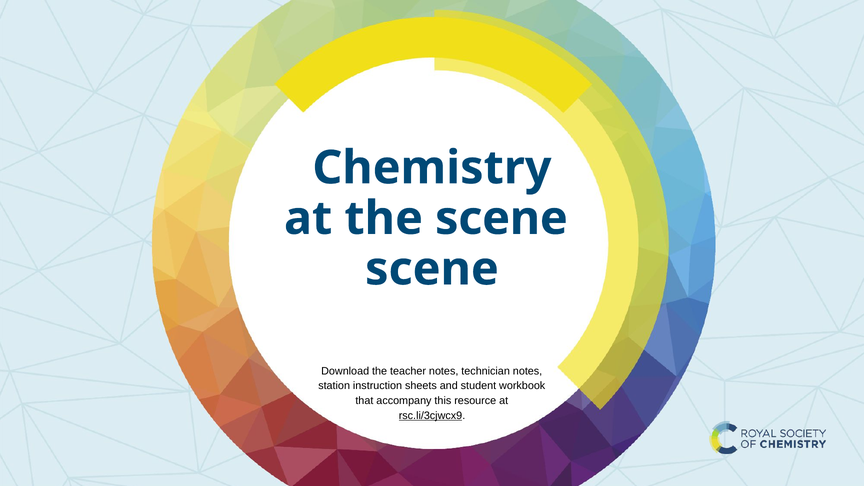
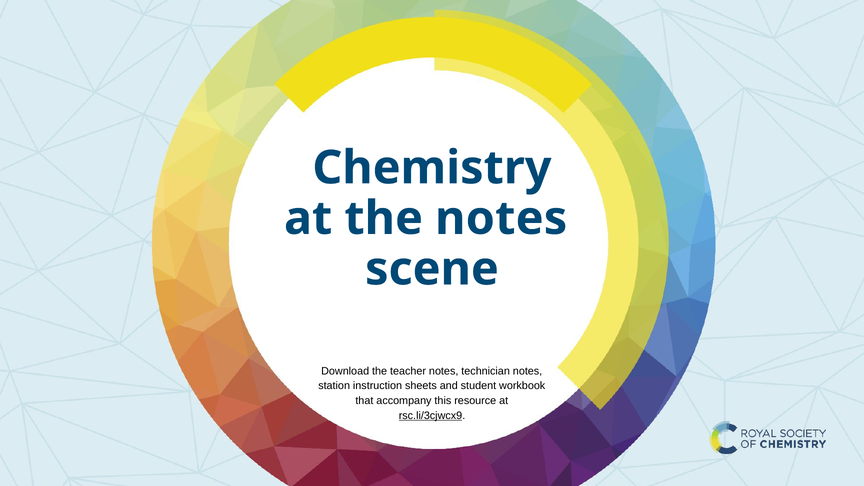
the scene: scene -> notes
